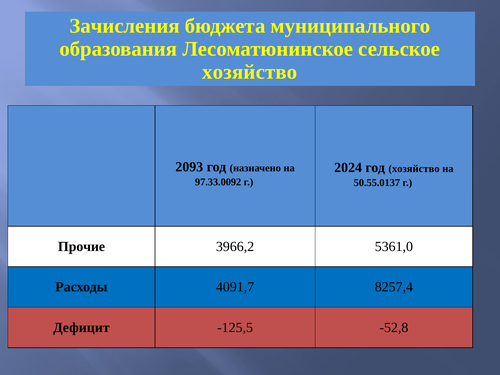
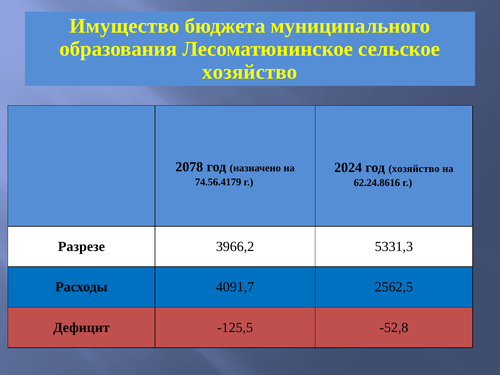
Зачисления: Зачисления -> Имущество
2093: 2093 -> 2078
97.33.0092: 97.33.0092 -> 74.56.4179
50.55.0137: 50.55.0137 -> 62.24.8616
Прочие: Прочие -> Разрезе
5361,0: 5361,0 -> 5331,3
8257,4: 8257,4 -> 2562,5
